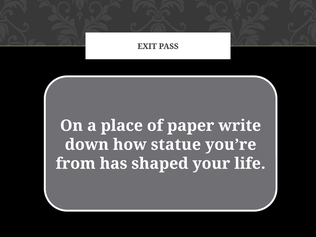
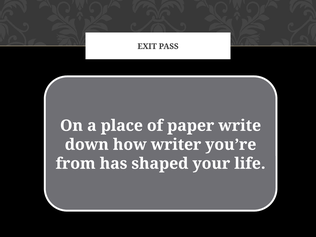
statue: statue -> writer
